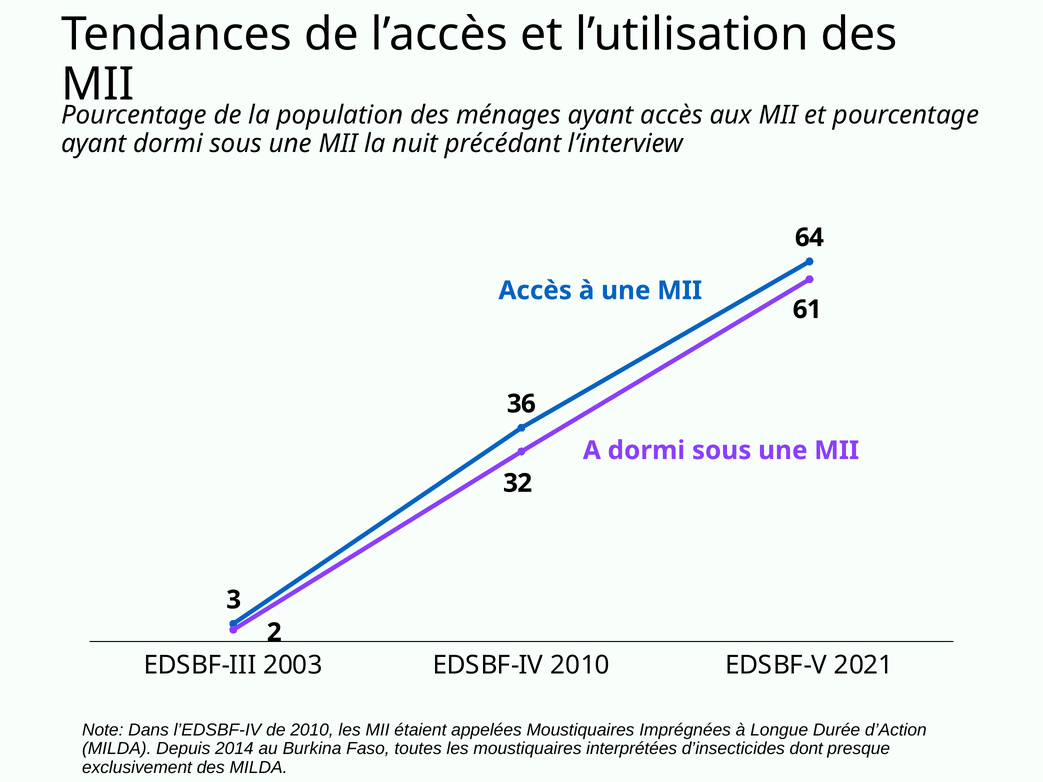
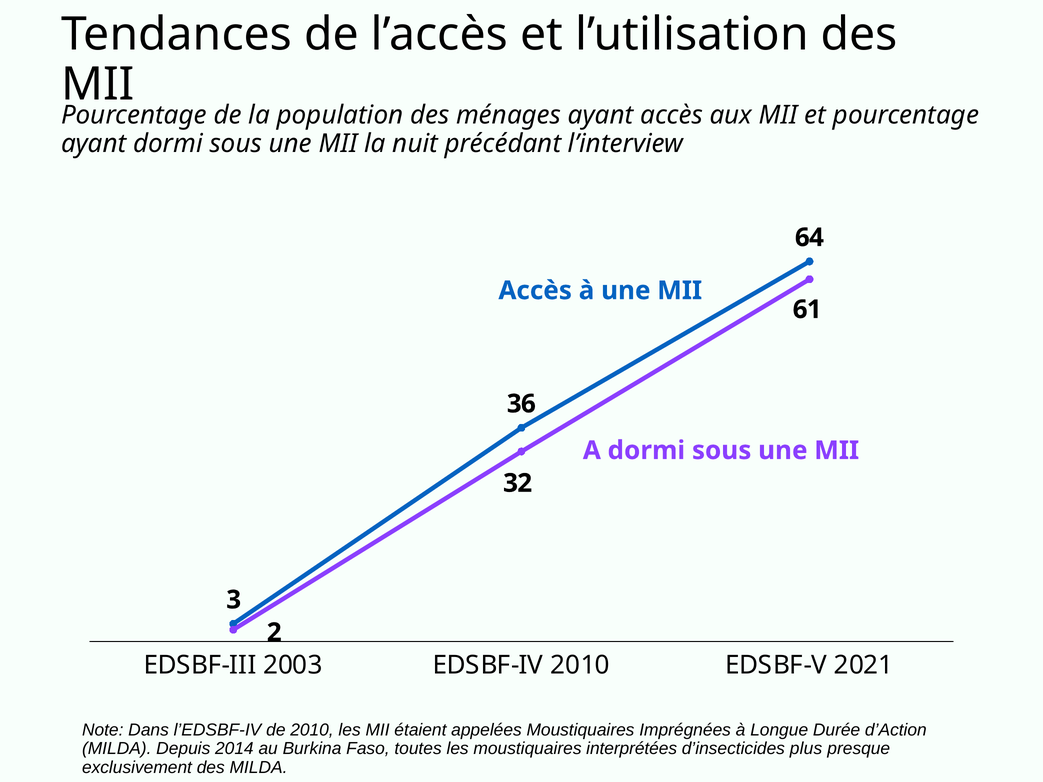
dont: dont -> plus
